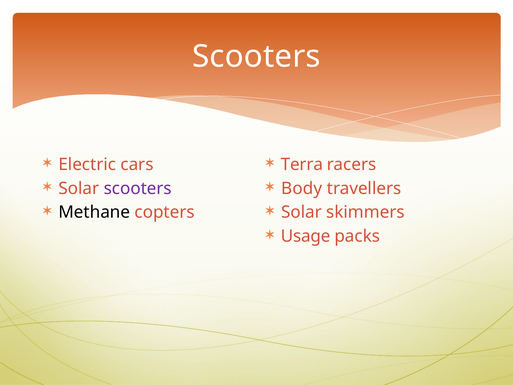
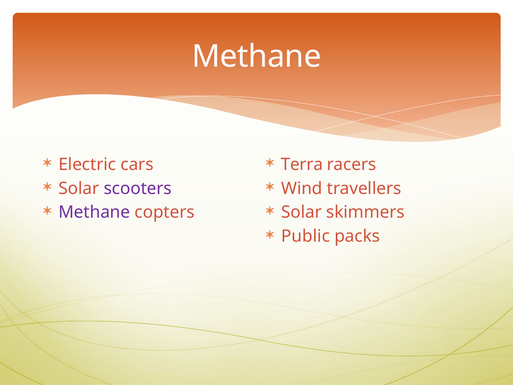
Scooters at (256, 56): Scooters -> Methane
Body: Body -> Wind
Methane at (94, 212) colour: black -> purple
Usage: Usage -> Public
